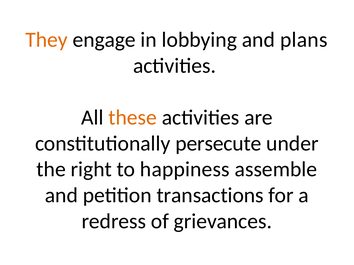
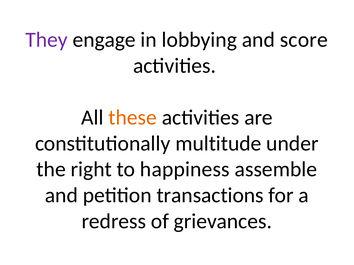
They colour: orange -> purple
plans: plans -> score
persecute: persecute -> multitude
